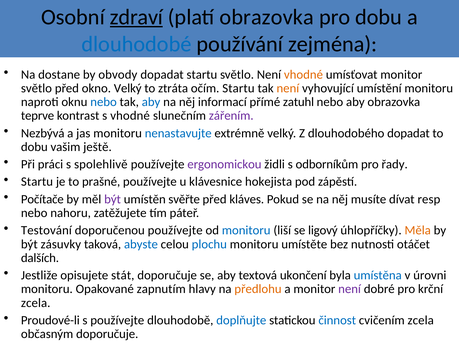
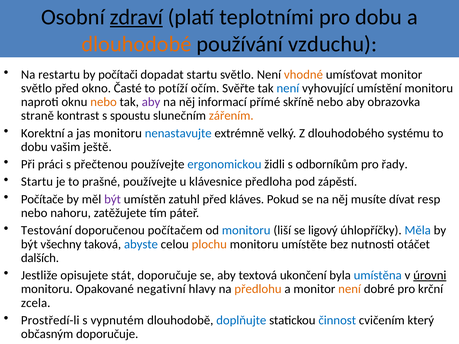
platí obrazovka: obrazovka -> teplotními
dlouhodobé colour: blue -> orange
zejména: zejména -> vzduchu
dostane: dostane -> restartu
obvody: obvody -> počítači
okno Velký: Velký -> Časté
ztráta: ztráta -> potíží
očím Startu: Startu -> Svěřte
není at (288, 88) colour: orange -> blue
nebo at (104, 102) colour: blue -> orange
aby at (151, 102) colour: blue -> purple
zatuhl: zatuhl -> skříně
teprve: teprve -> straně
s vhodné: vhodné -> spoustu
zářením colour: purple -> orange
Nezbývá: Nezbývá -> Korektní
dlouhodobého dopadat: dopadat -> systému
spolehlivě: spolehlivě -> přečtenou
ergonomickou colour: purple -> blue
hokejista: hokejista -> předloha
svěřte: svěřte -> zatuhl
doporučenou používejte: používejte -> počítačem
Měla colour: orange -> blue
zásuvky: zásuvky -> všechny
plochu colour: blue -> orange
úrovni underline: none -> present
zapnutím: zapnutím -> negativní
není at (350, 289) colour: purple -> orange
Proudové-li: Proudové-li -> Prostředí-li
s používejte: používejte -> vypnutém
cvičením zcela: zcela -> který
